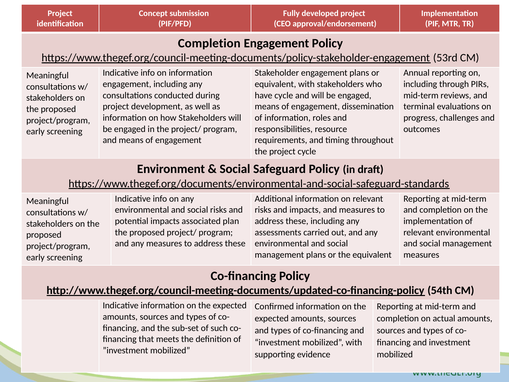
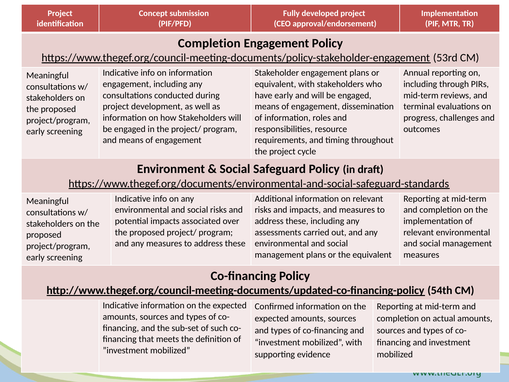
have cycle: cycle -> early
plan: plan -> over
